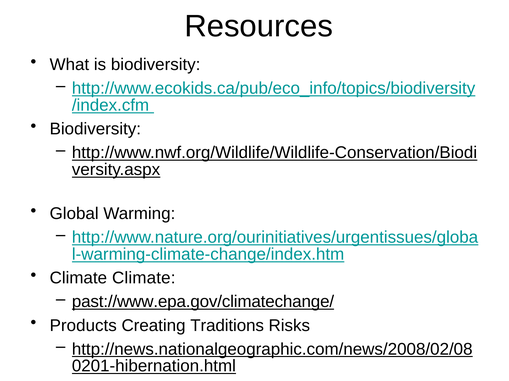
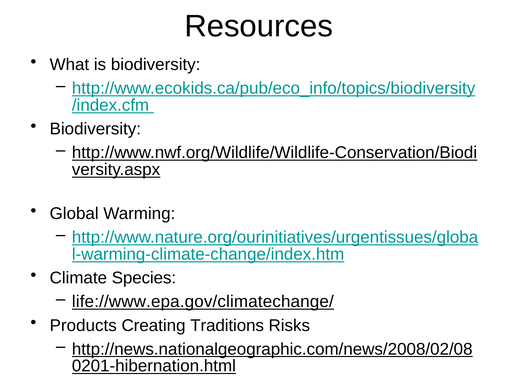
Climate Climate: Climate -> Species
past://www.epa.gov/climatechange/: past://www.epa.gov/climatechange/ -> life://www.epa.gov/climatechange/
